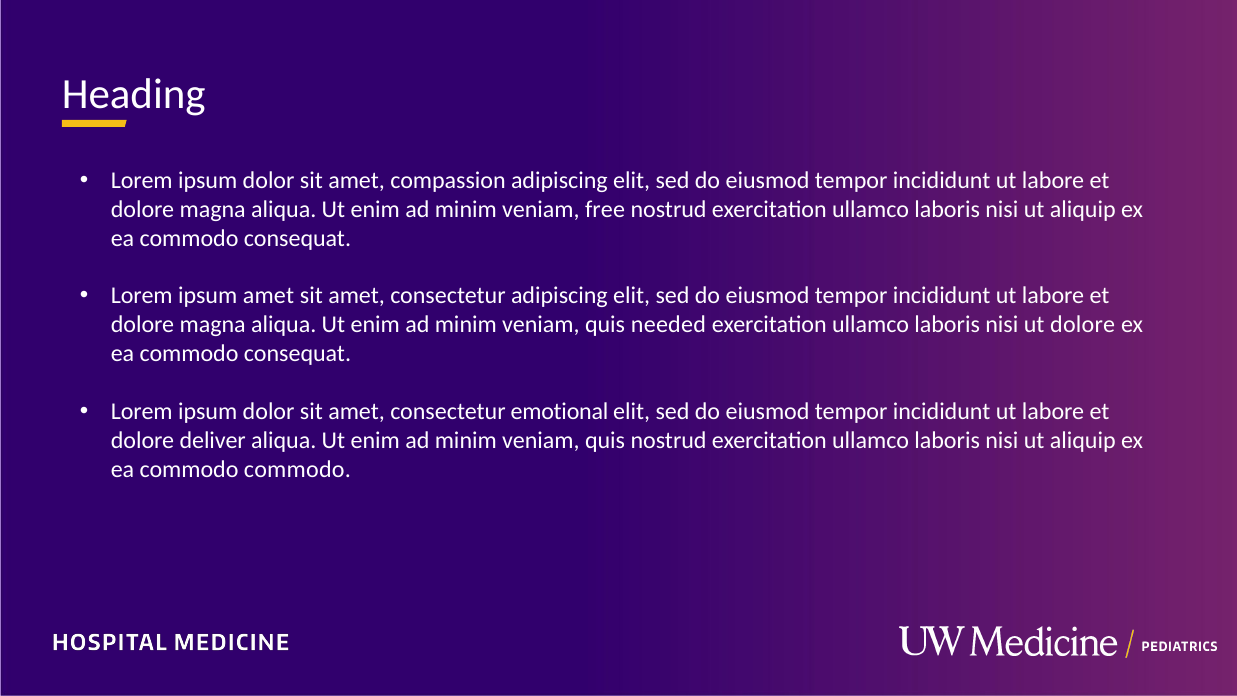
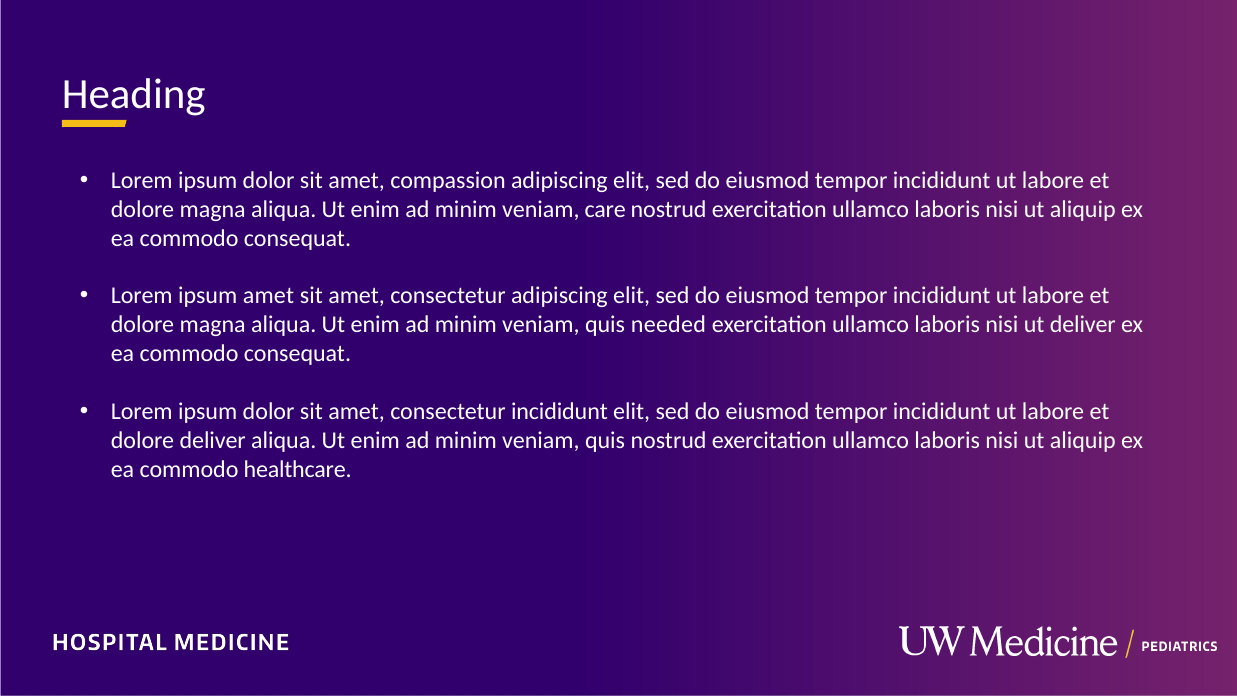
free: free -> care
ut dolore: dolore -> deliver
consectetur emotional: emotional -> incididunt
commodo commodo: commodo -> healthcare
